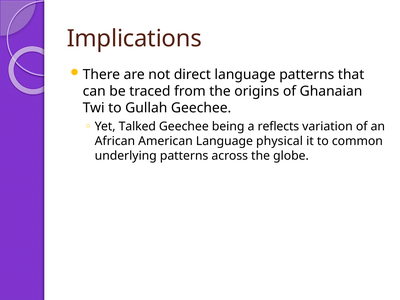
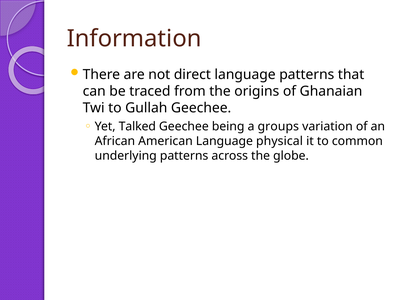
Implications: Implications -> Information
reflects: reflects -> groups
